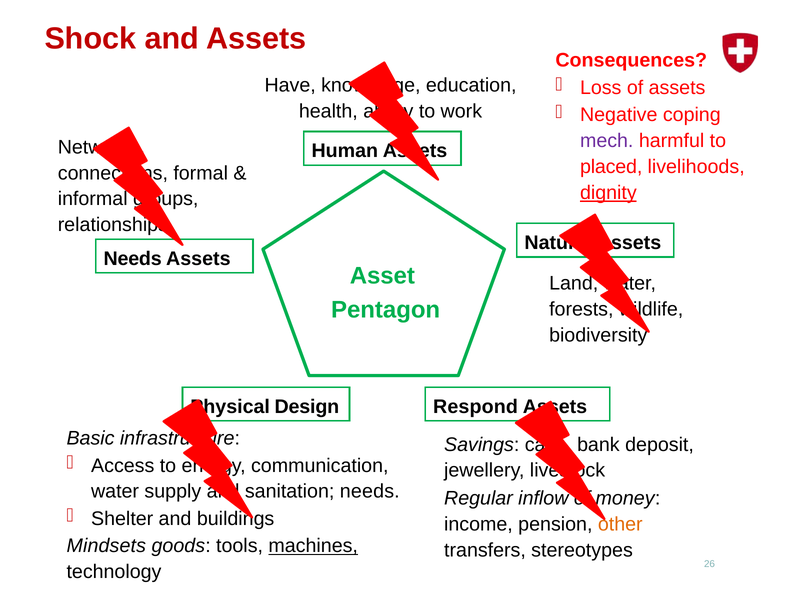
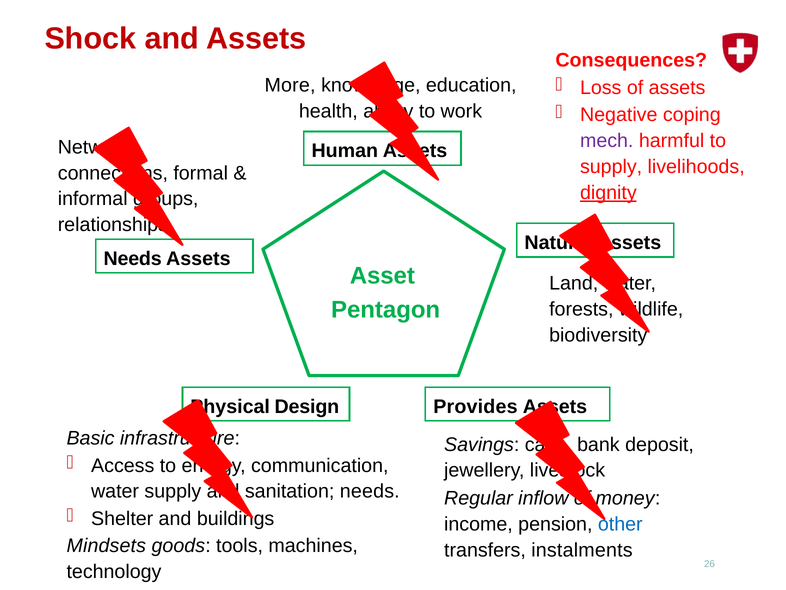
Have: Have -> More
placed at (611, 167): placed -> supply
Respond: Respond -> Provides
other colour: orange -> blue
machines underline: present -> none
stereotypes: stereotypes -> instalments
